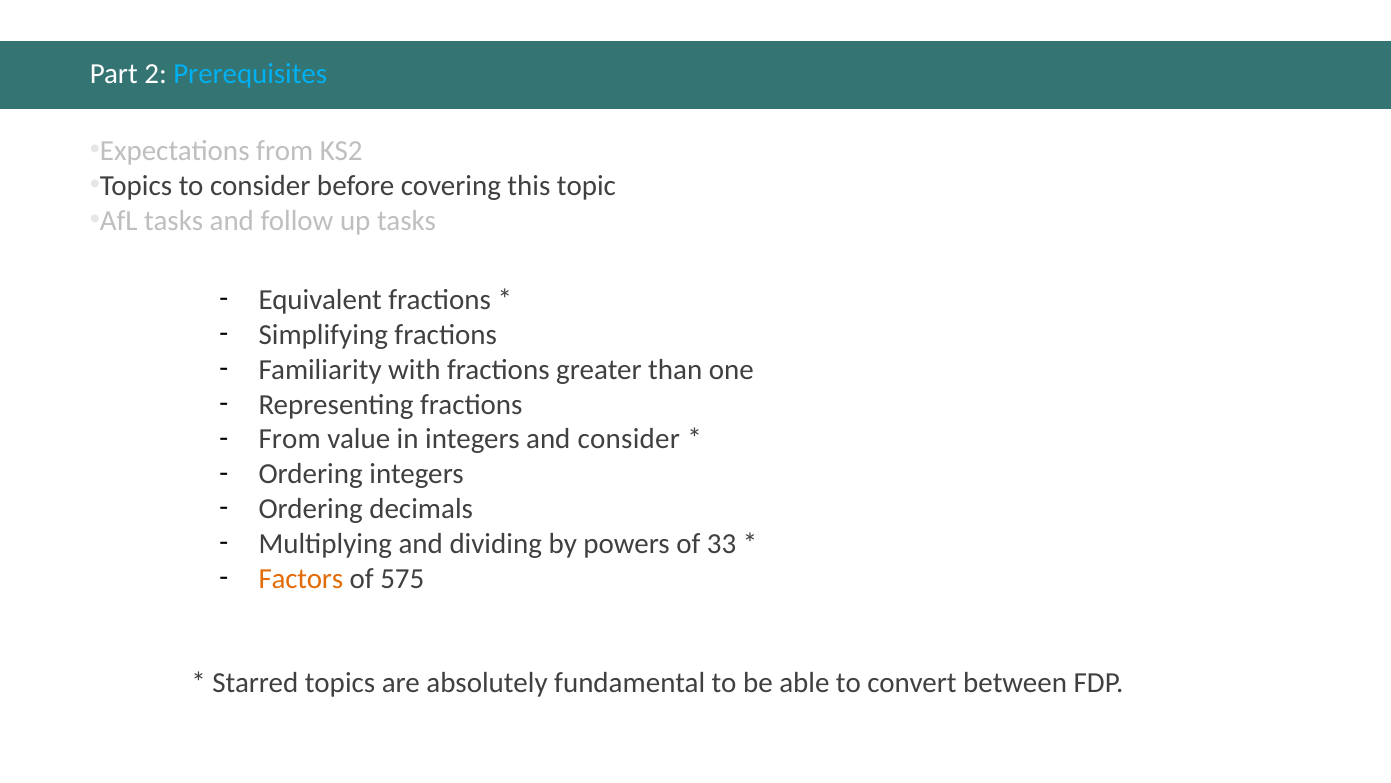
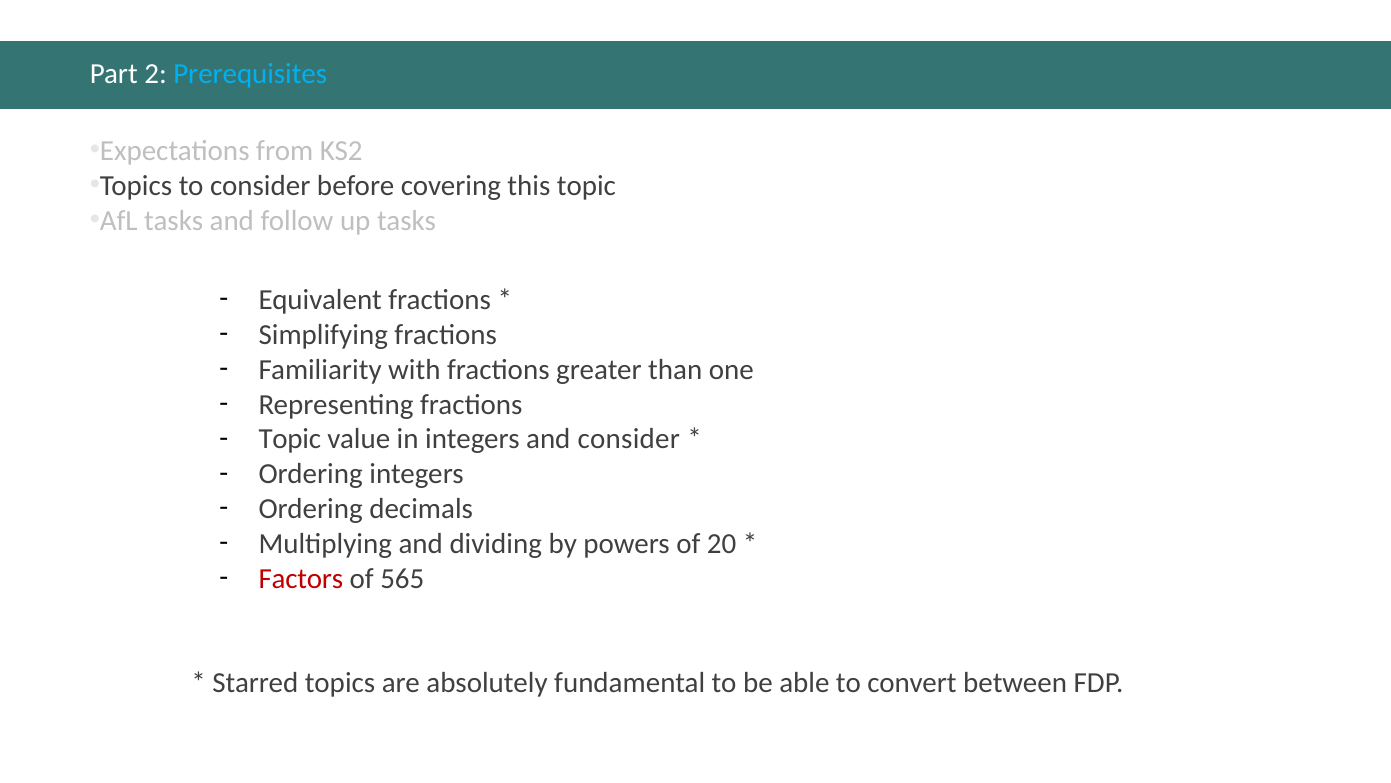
From at (290, 439): From -> Topic
33: 33 -> 20
Factors colour: orange -> red
575: 575 -> 565
